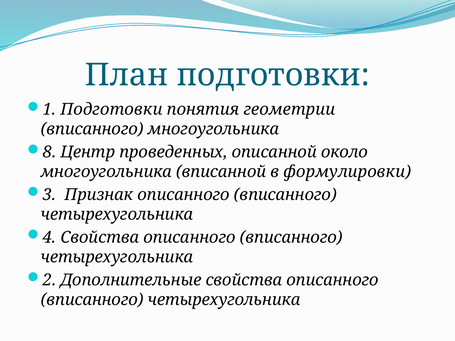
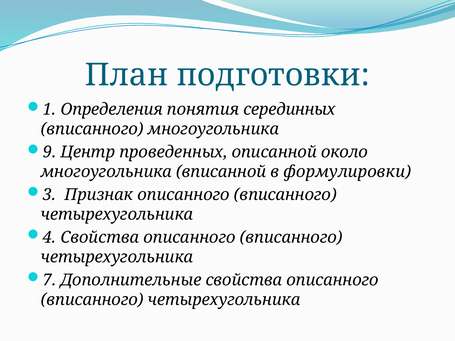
1 Подготовки: Подготовки -> Определения
геометрии: геометрии -> серединных
8: 8 -> 9
2: 2 -> 7
